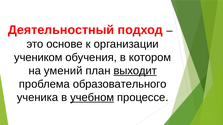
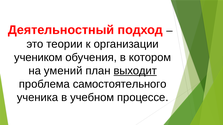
основе: основе -> теории
образовательного: образовательного -> самостоятельного
учебном underline: present -> none
